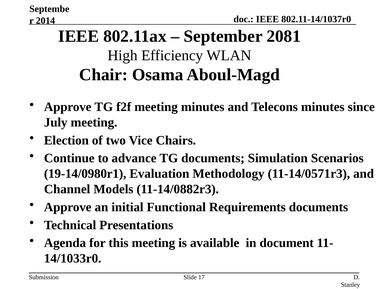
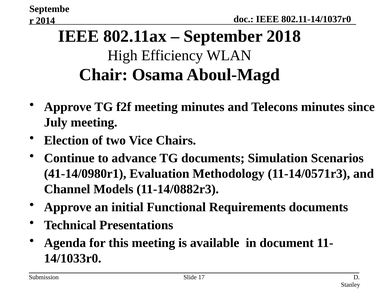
2081: 2081 -> 2018
19-14/0980r1: 19-14/0980r1 -> 41-14/0980r1
